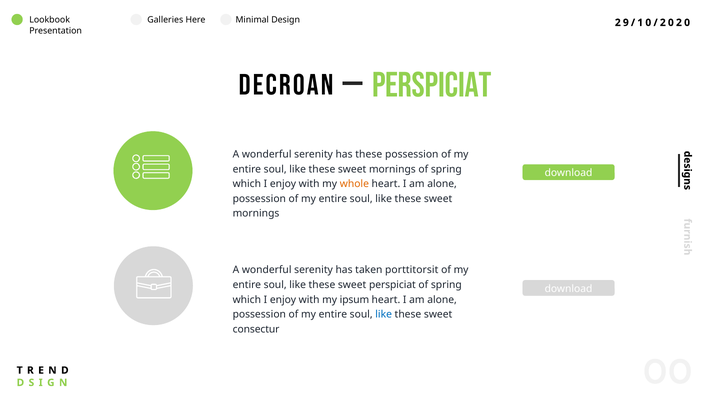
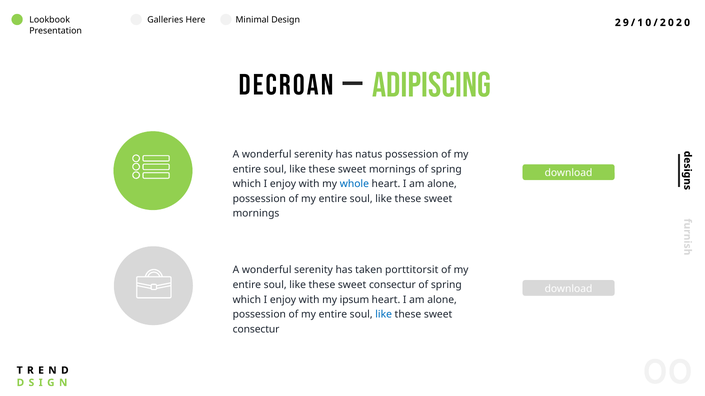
DECROAN PERSPICIAT: PERSPICIAT -> ADIPISCING
has these: these -> natus
whole colour: orange -> blue
perspiciat at (392, 285): perspiciat -> consectur
